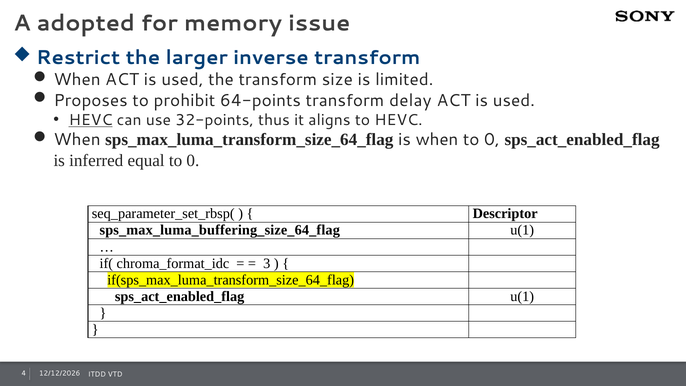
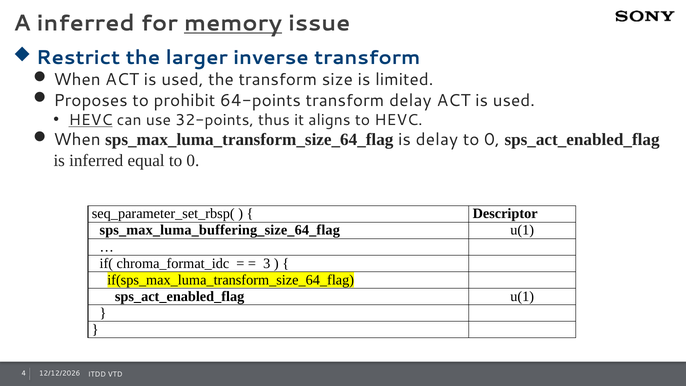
A adopted: adopted -> inferred
memory underline: none -> present
is when: when -> delay
